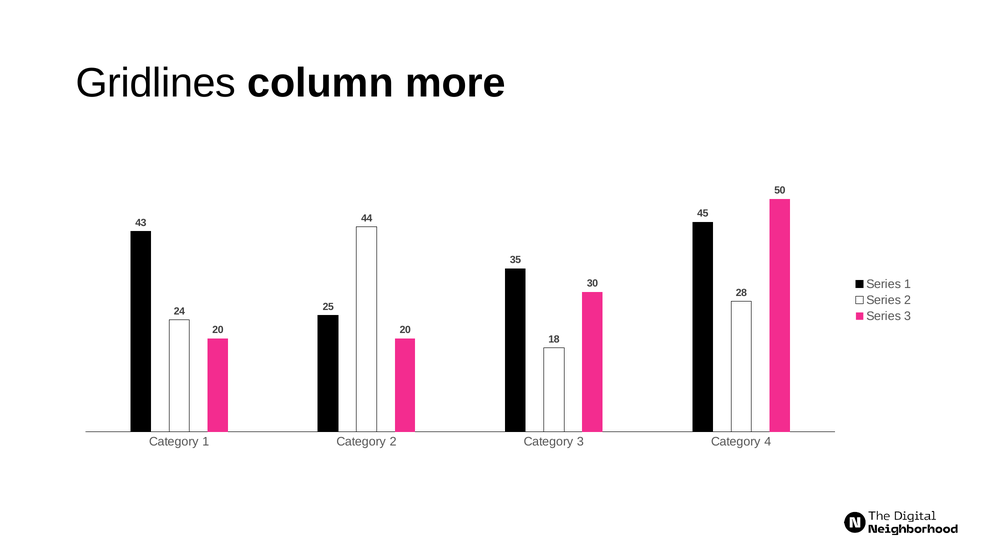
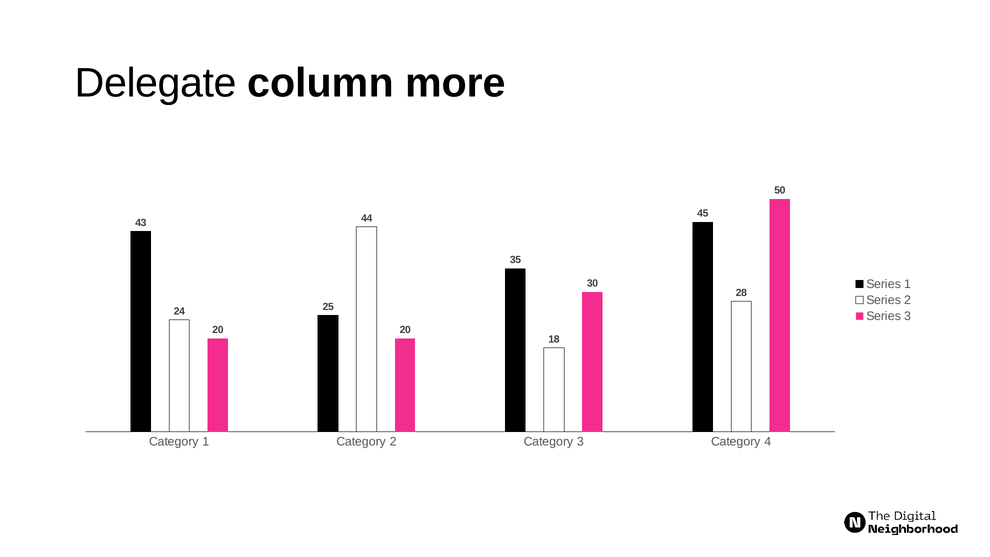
Gridlines: Gridlines -> Delegate
